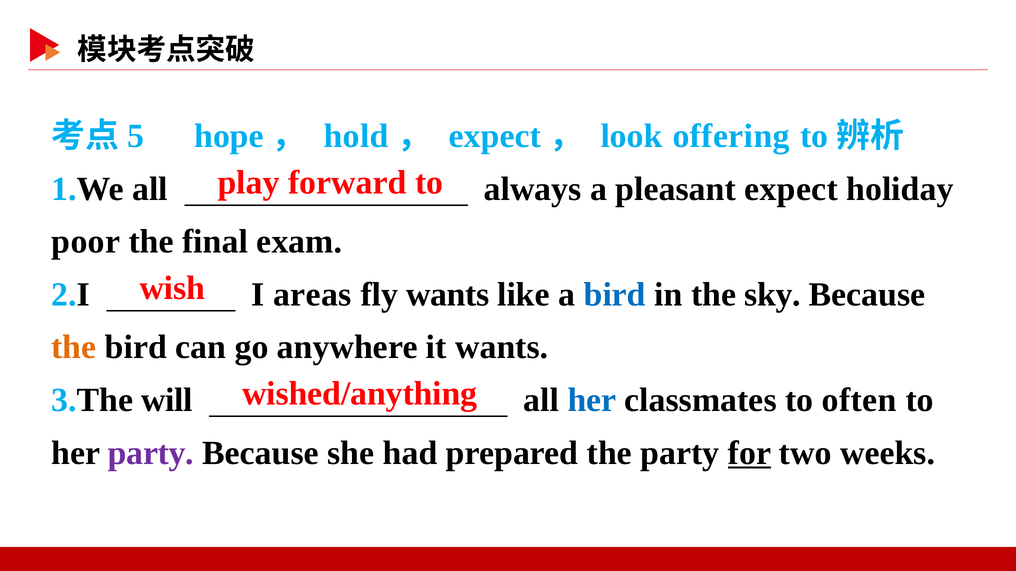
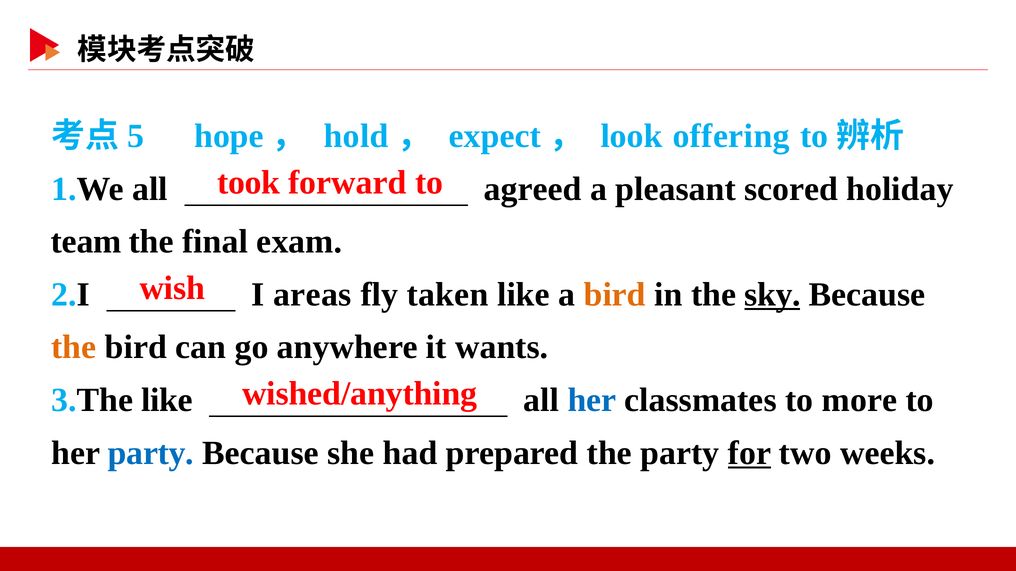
play: play -> took
always: always -> agreed
pleasant expect: expect -> scored
poor: poor -> team
fly wants: wants -> taken
bird at (615, 295) colour: blue -> orange
sky underline: none -> present
3.The will: will -> like
often: often -> more
party at (151, 453) colour: purple -> blue
